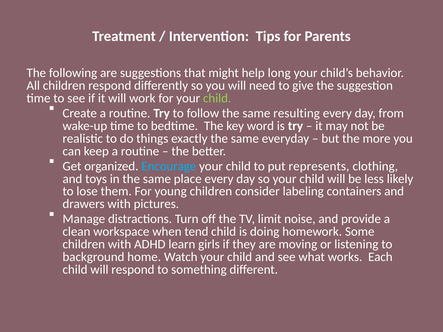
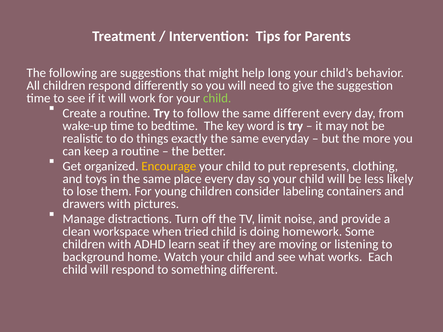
same resulting: resulting -> different
Encourage colour: light blue -> yellow
tend: tend -> tried
girls: girls -> seat
